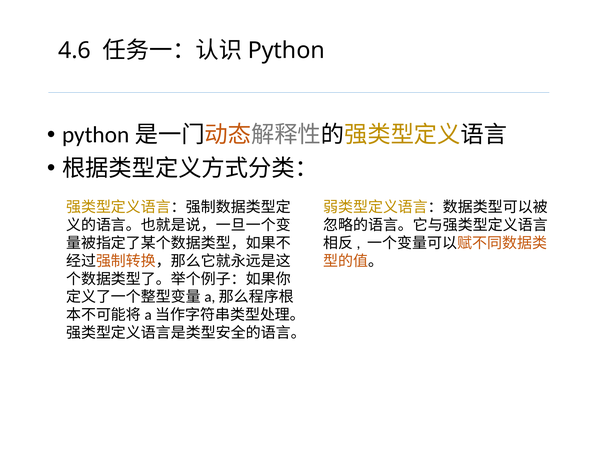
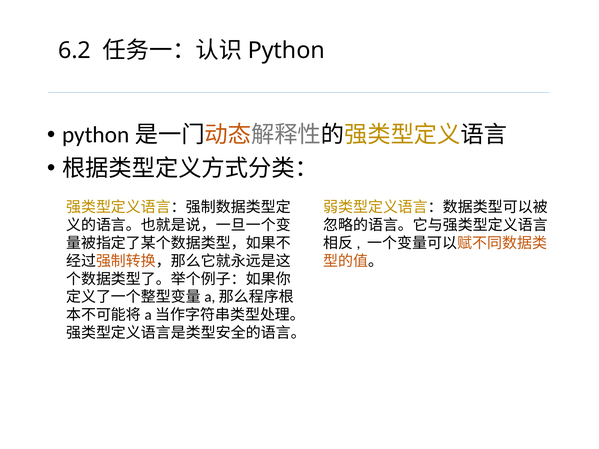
4.6: 4.6 -> 6.2
